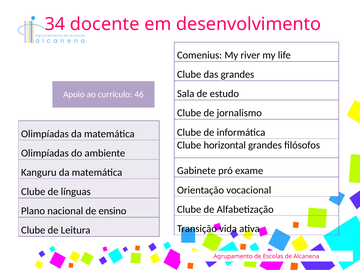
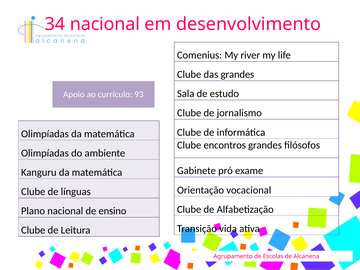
34 docente: docente -> nacional
46: 46 -> 93
horizontal: horizontal -> encontros
